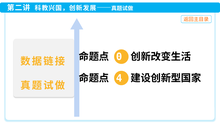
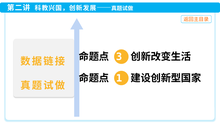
0: 0 -> 3
4: 4 -> 1
